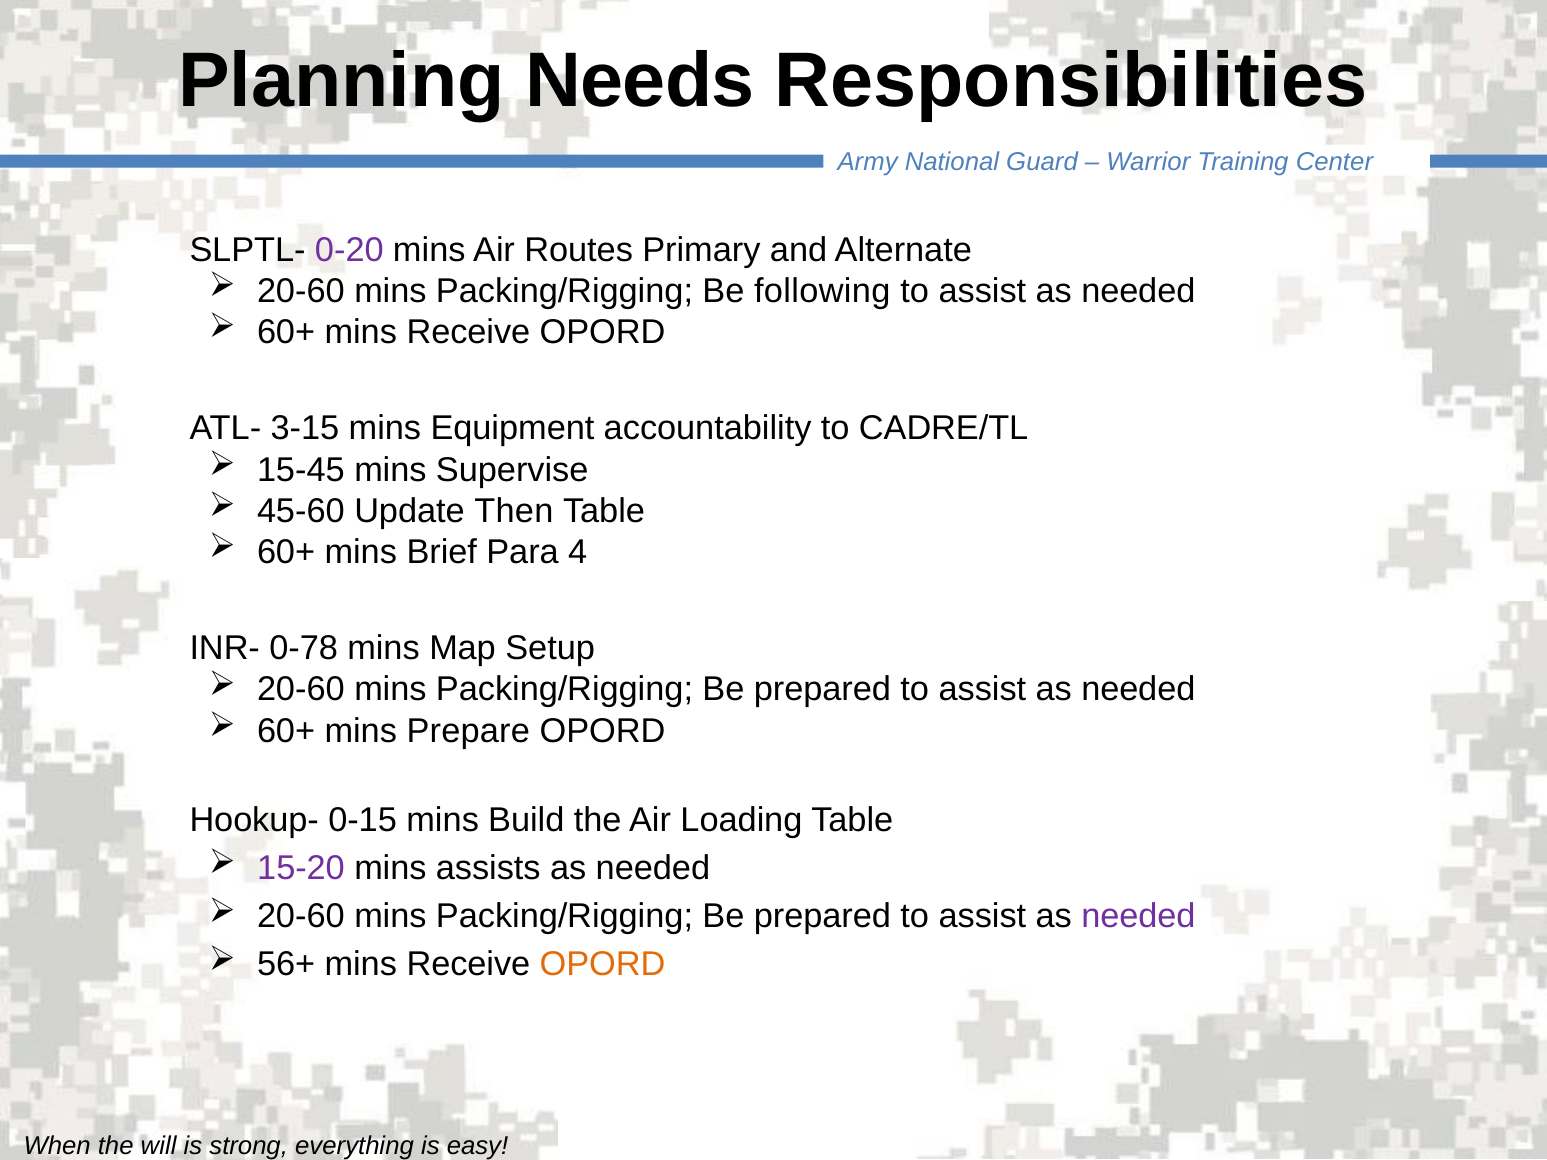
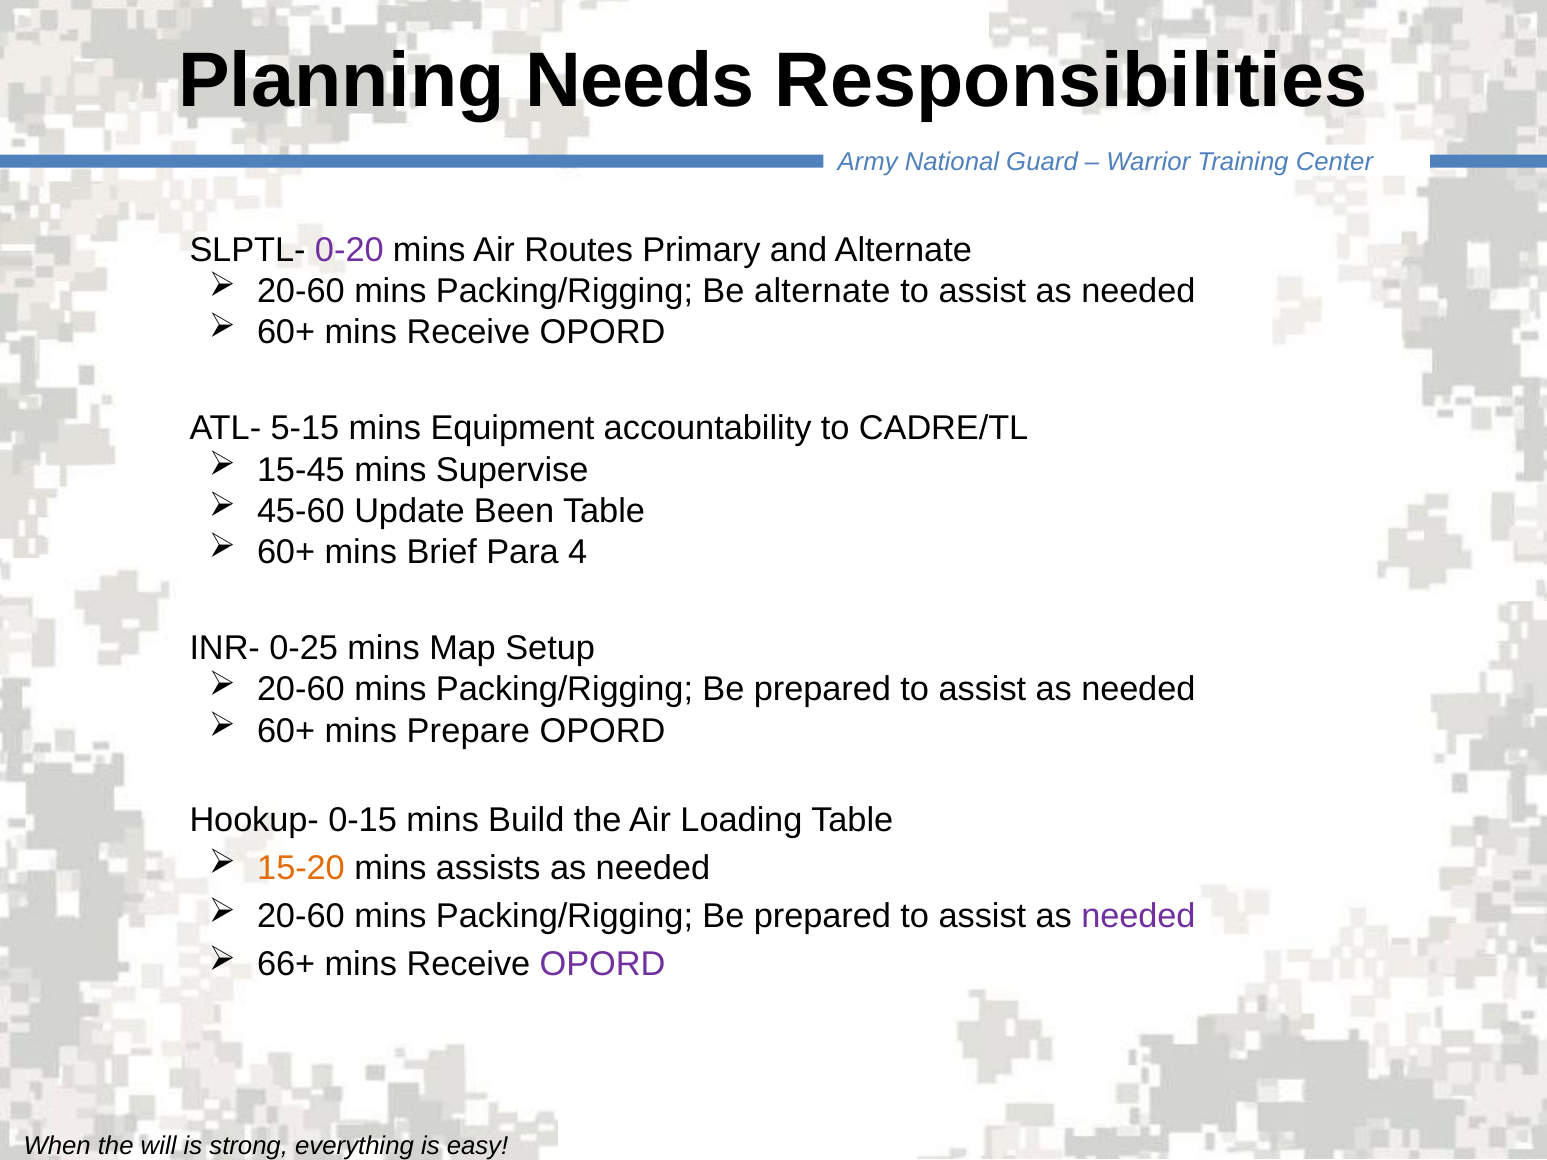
Be following: following -> alternate
3-15: 3-15 -> 5-15
Then: Then -> Been
0-78: 0-78 -> 0-25
15-20 colour: purple -> orange
56+: 56+ -> 66+
OPORD at (603, 965) colour: orange -> purple
